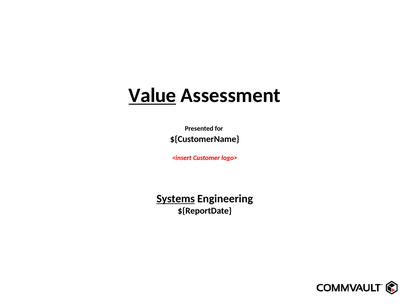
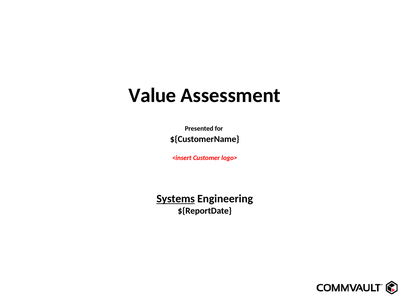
Value underline: present -> none
